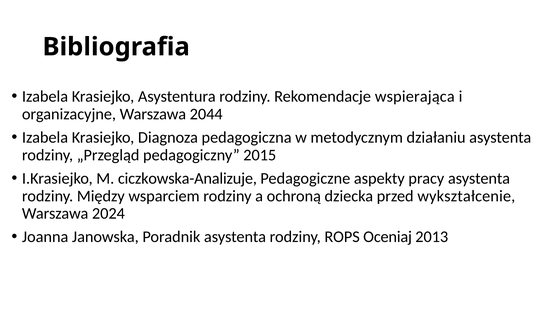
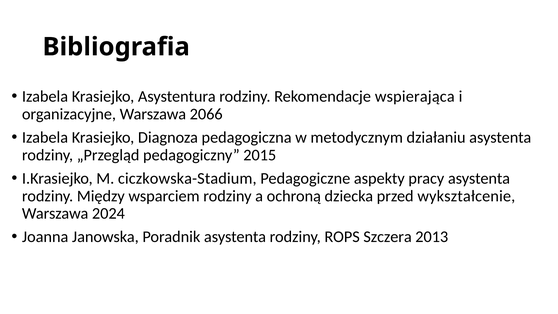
2044: 2044 -> 2066
ciczkowska-Analizuje: ciczkowska-Analizuje -> ciczkowska-Stadium
Oceniaj: Oceniaj -> Szczera
